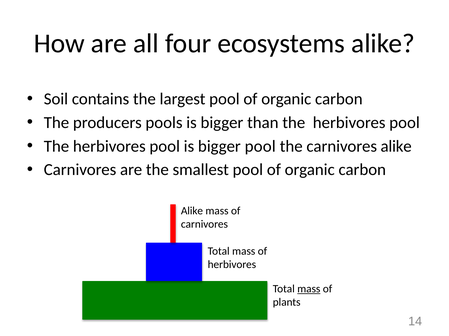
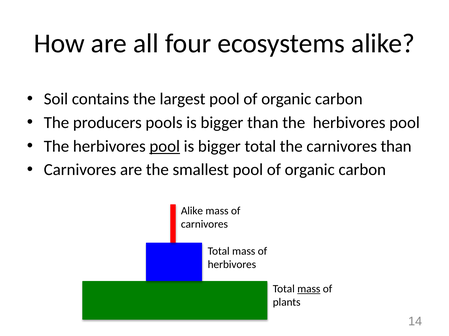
pool at (165, 147) underline: none -> present
bigger pool: pool -> total
carnivores alike: alike -> than
